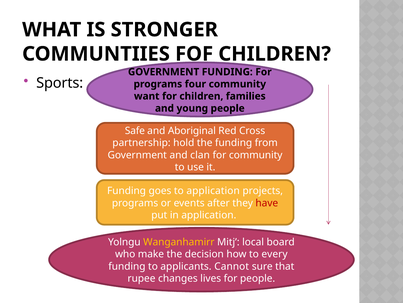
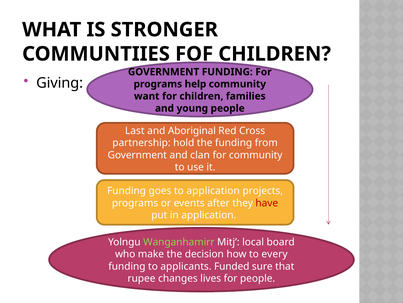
Sports: Sports -> Giving
four: four -> help
Safe: Safe -> Last
Wanganhamirr colour: yellow -> light green
Cannot: Cannot -> Funded
